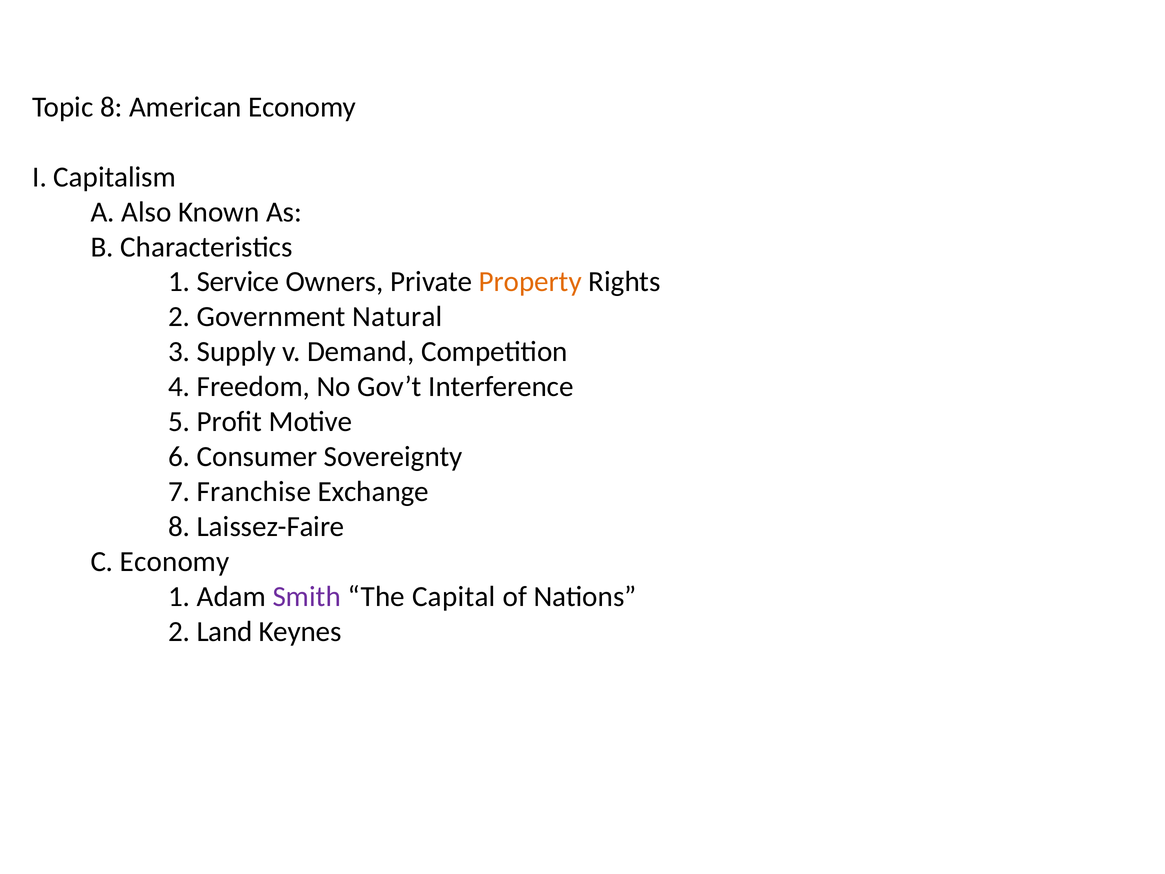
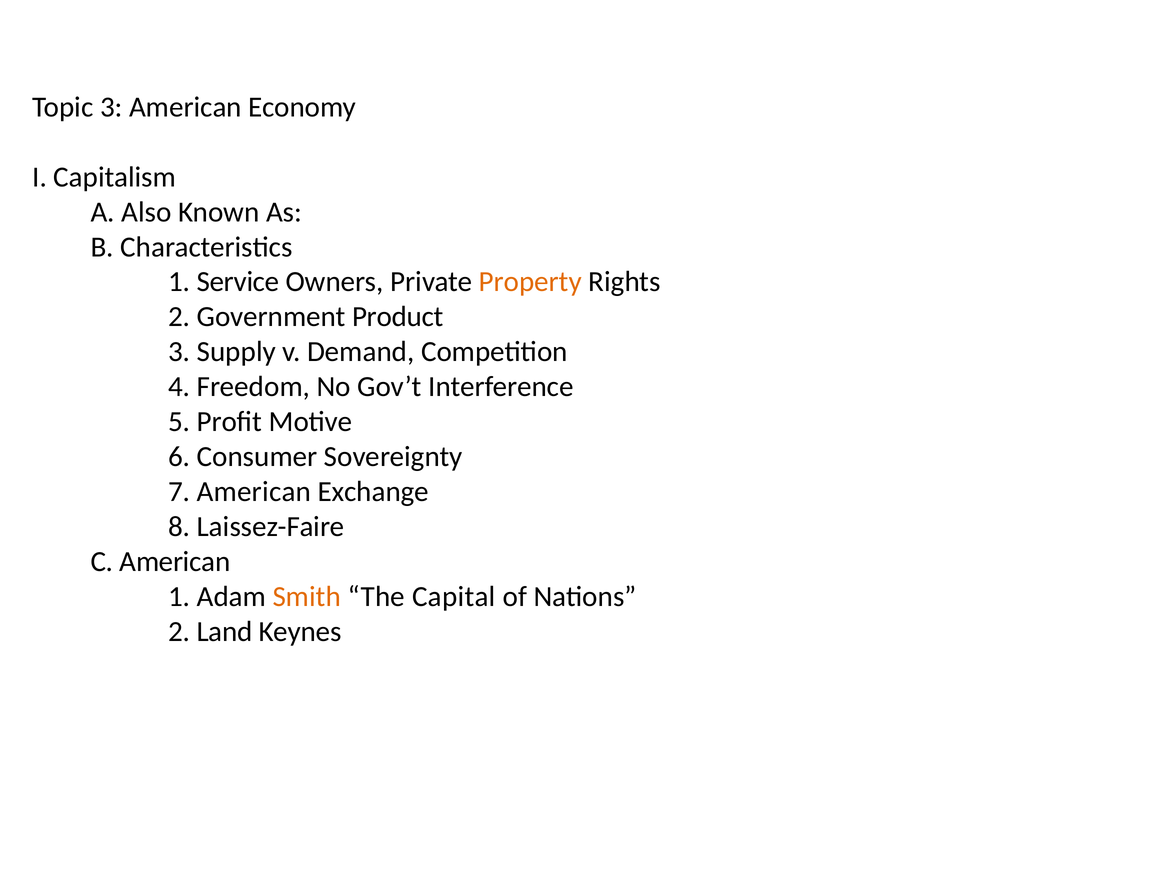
Topic 8: 8 -> 3
Natural: Natural -> Product
7 Franchise: Franchise -> American
C Economy: Economy -> American
Smith colour: purple -> orange
